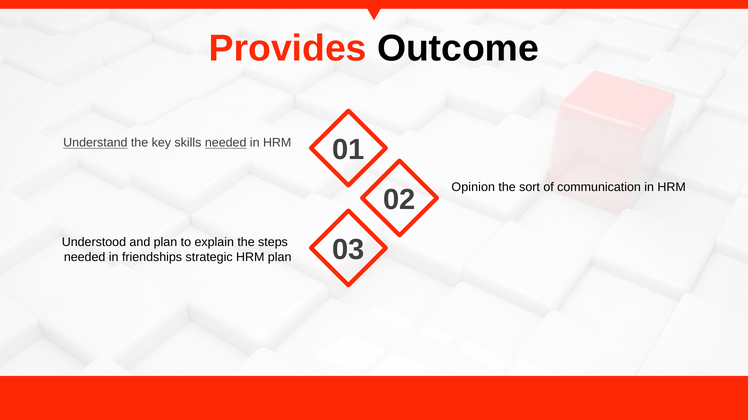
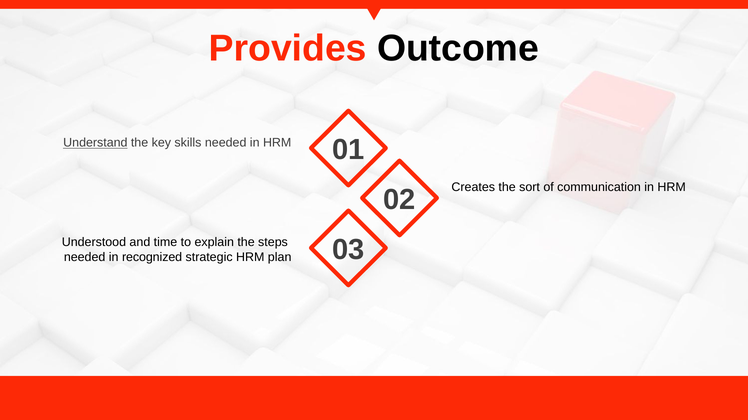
needed at (226, 143) underline: present -> none
Opinion: Opinion -> Creates
and plan: plan -> time
friendships: friendships -> recognized
